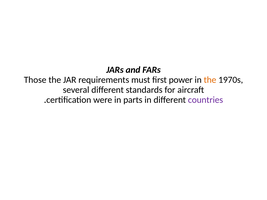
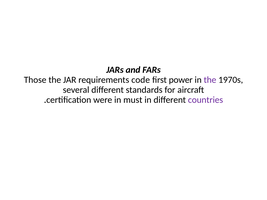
must: must -> code
the at (210, 80) colour: orange -> purple
parts: parts -> must
